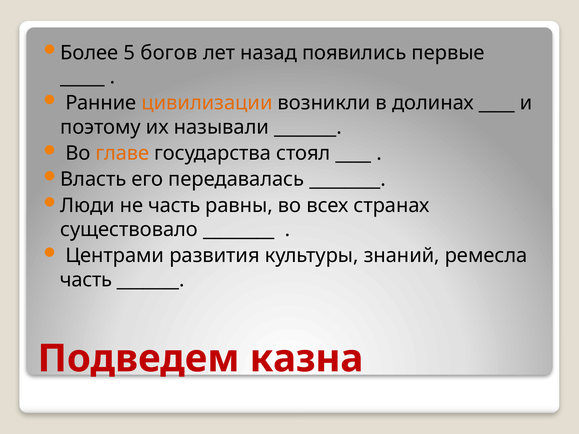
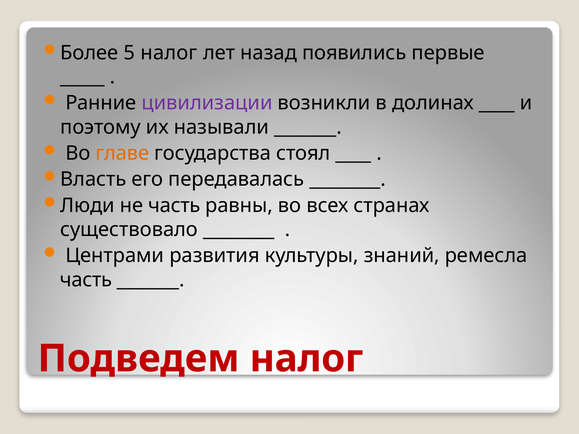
5 богов: богов -> налог
цивилизации colour: orange -> purple
Подведем казна: казна -> налог
